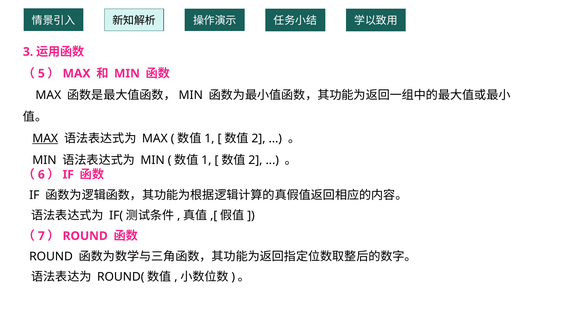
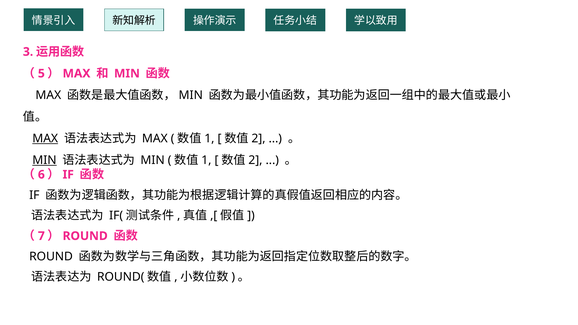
MIN at (44, 160) underline: none -> present
